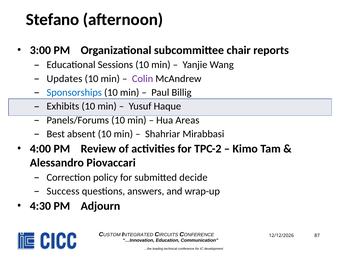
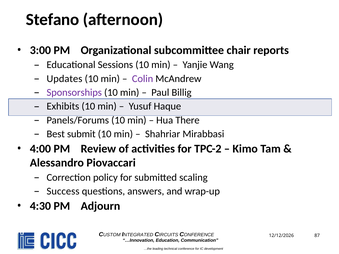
Sponsorships colour: blue -> purple
Areas: Areas -> There
absent: absent -> submit
decide: decide -> scaling
